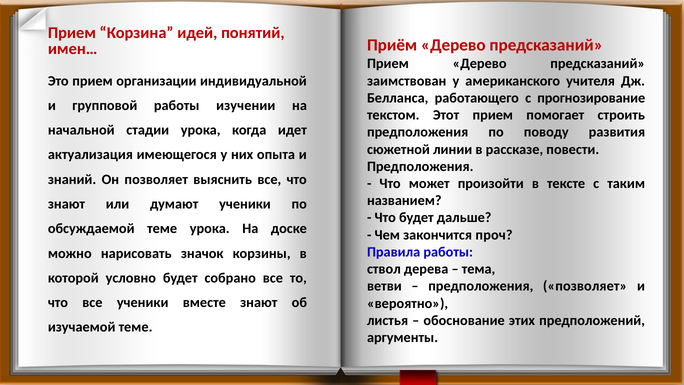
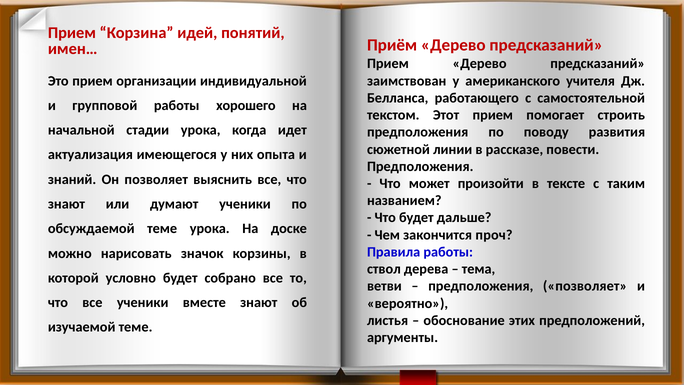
прогнозирование: прогнозирование -> самостоятельной
изучении: изучении -> хорошего
